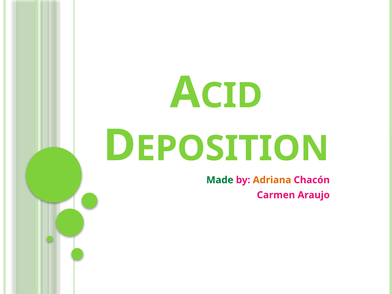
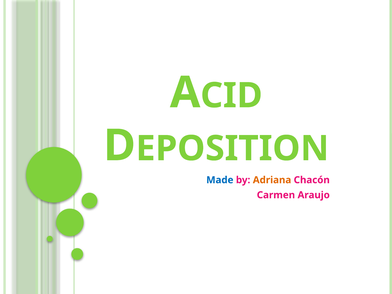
Made colour: green -> blue
